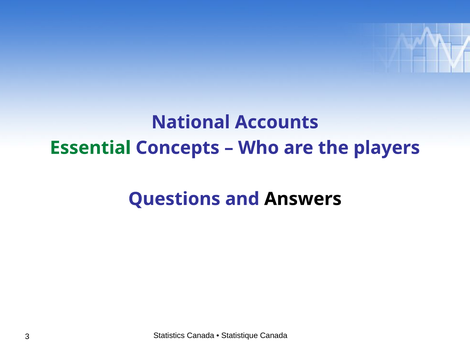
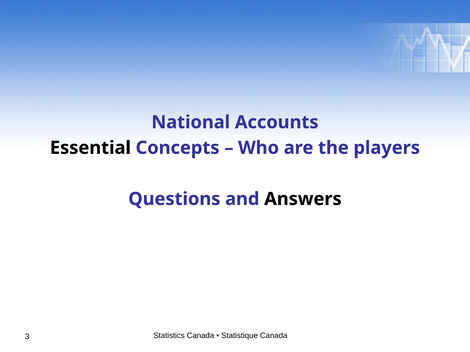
Essential colour: green -> black
